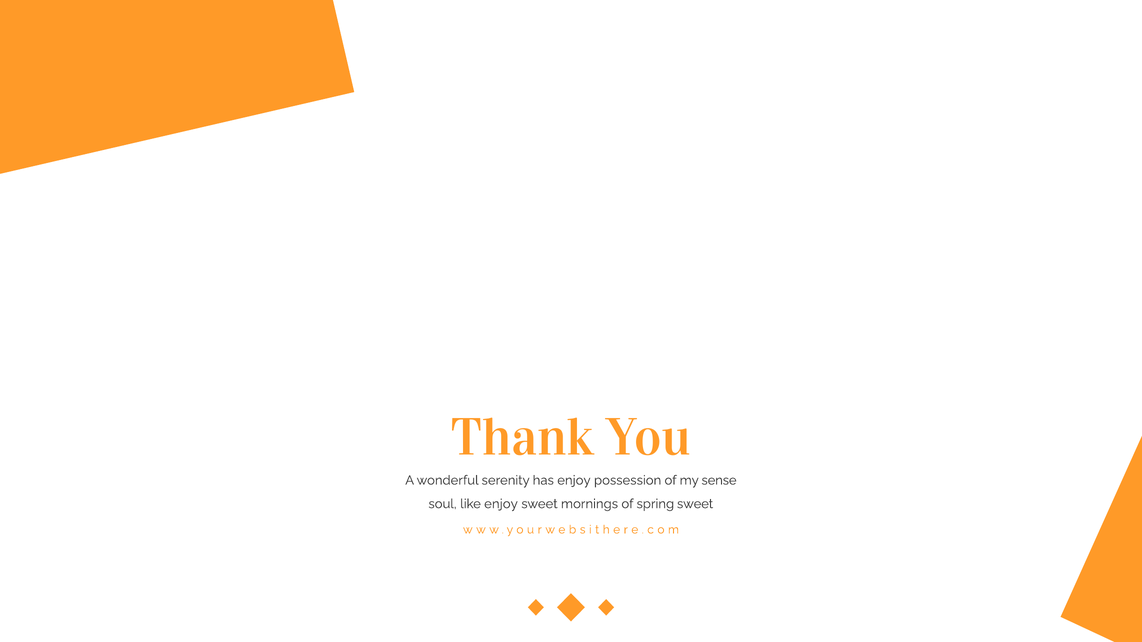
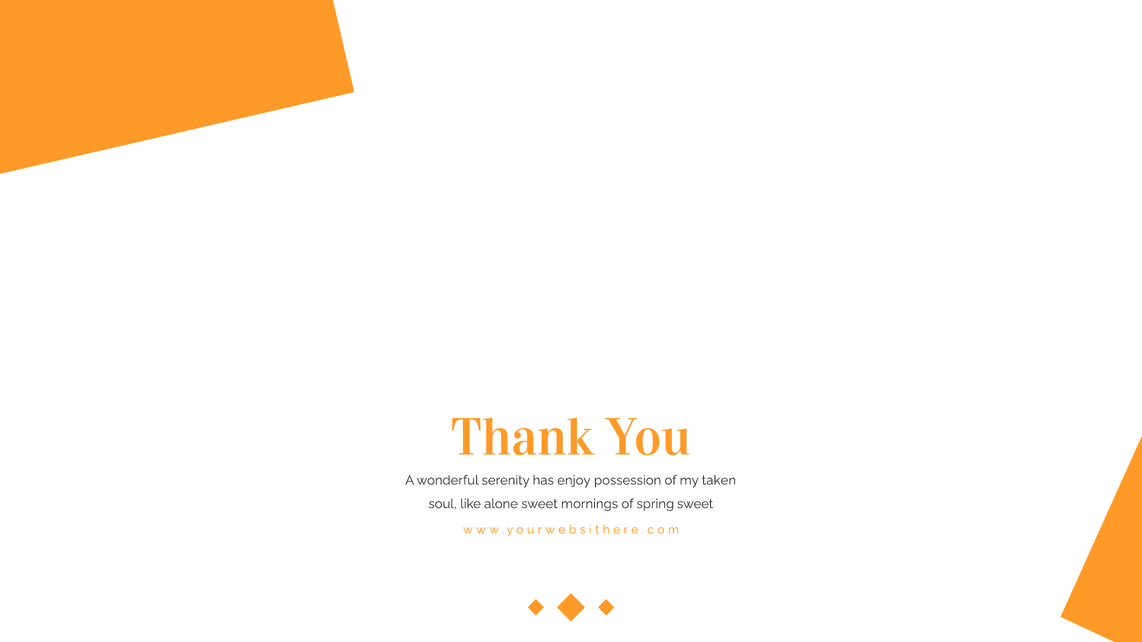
sense: sense -> taken
like enjoy: enjoy -> alone
